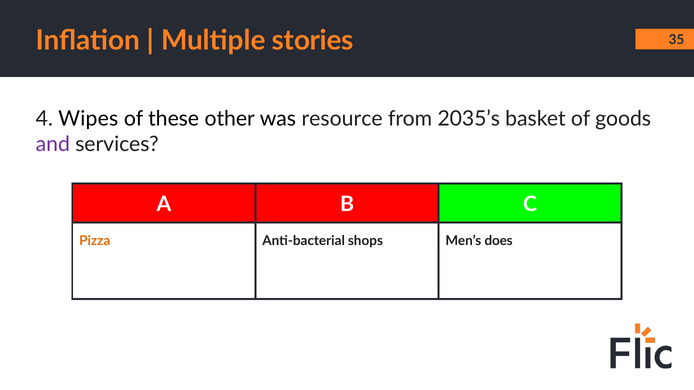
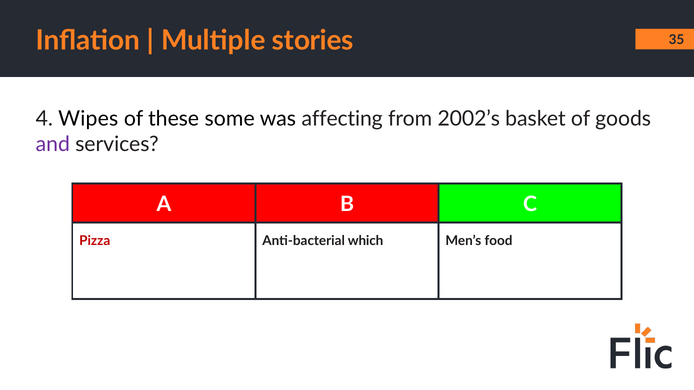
other: other -> some
resource: resource -> affecting
2035’s: 2035’s -> 2002’s
Pizza colour: orange -> red
shops: shops -> which
does: does -> food
